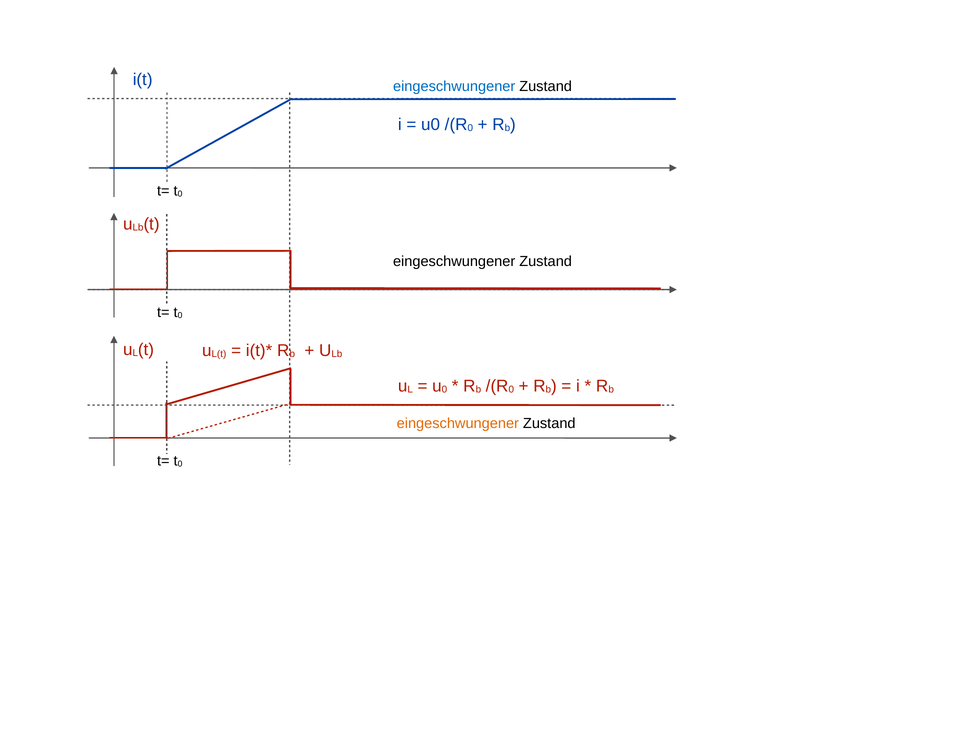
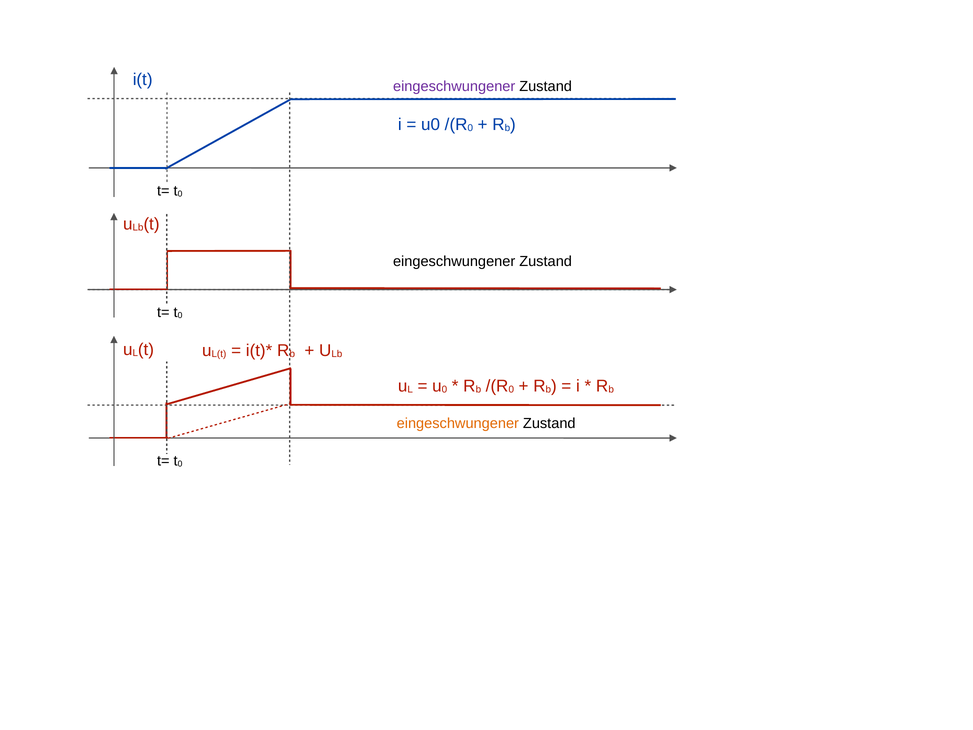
eingeschwungener at (454, 86) colour: blue -> purple
